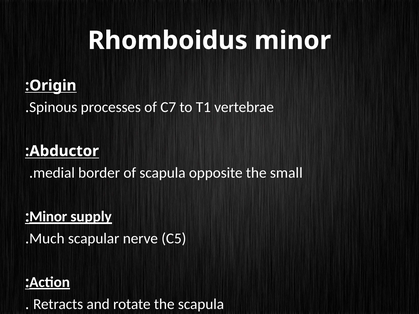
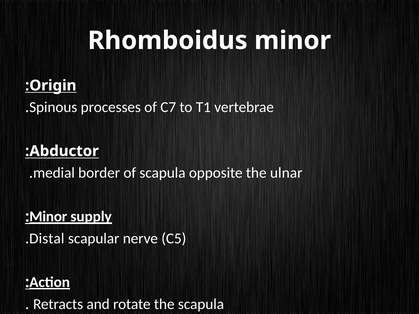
small: small -> ulnar
Much: Much -> Distal
